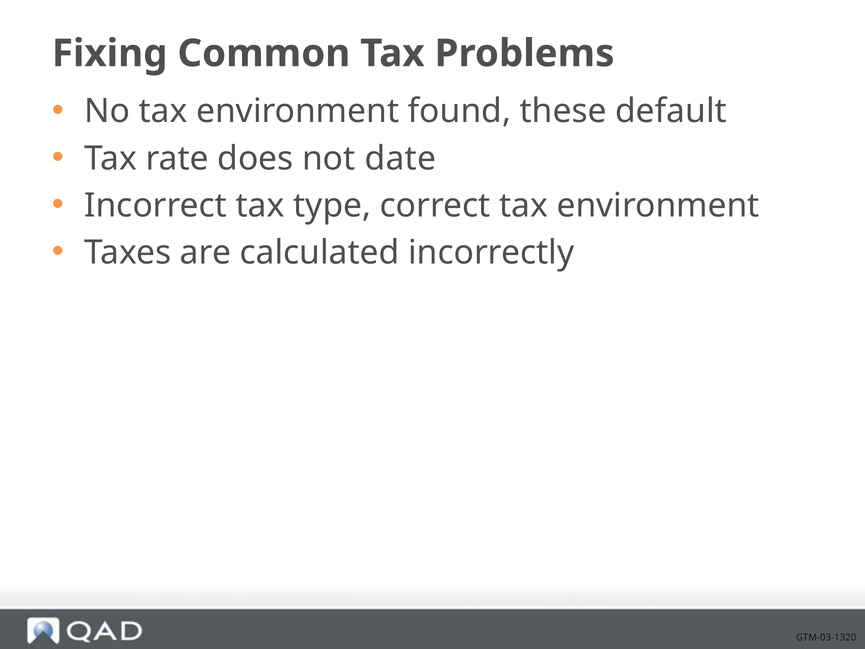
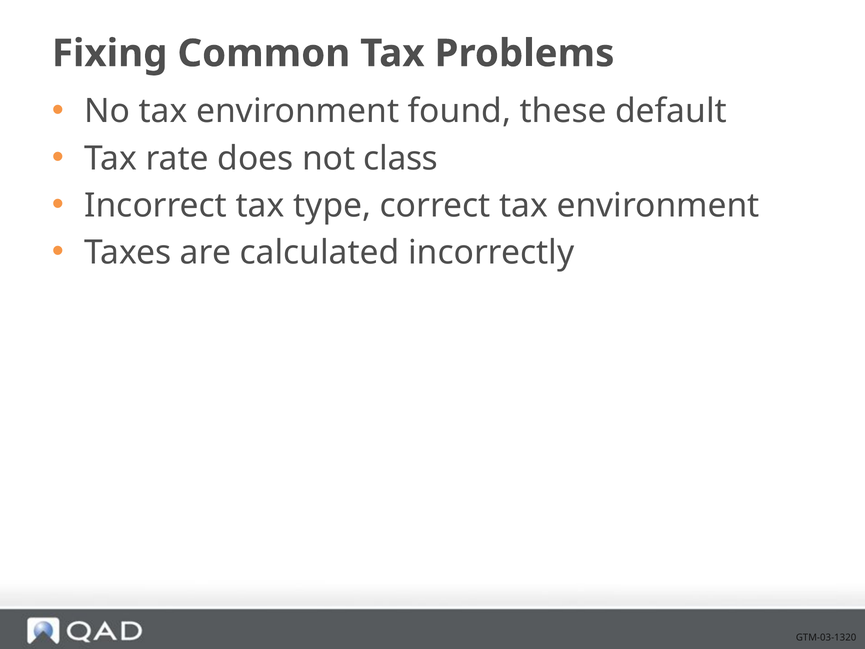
date: date -> class
